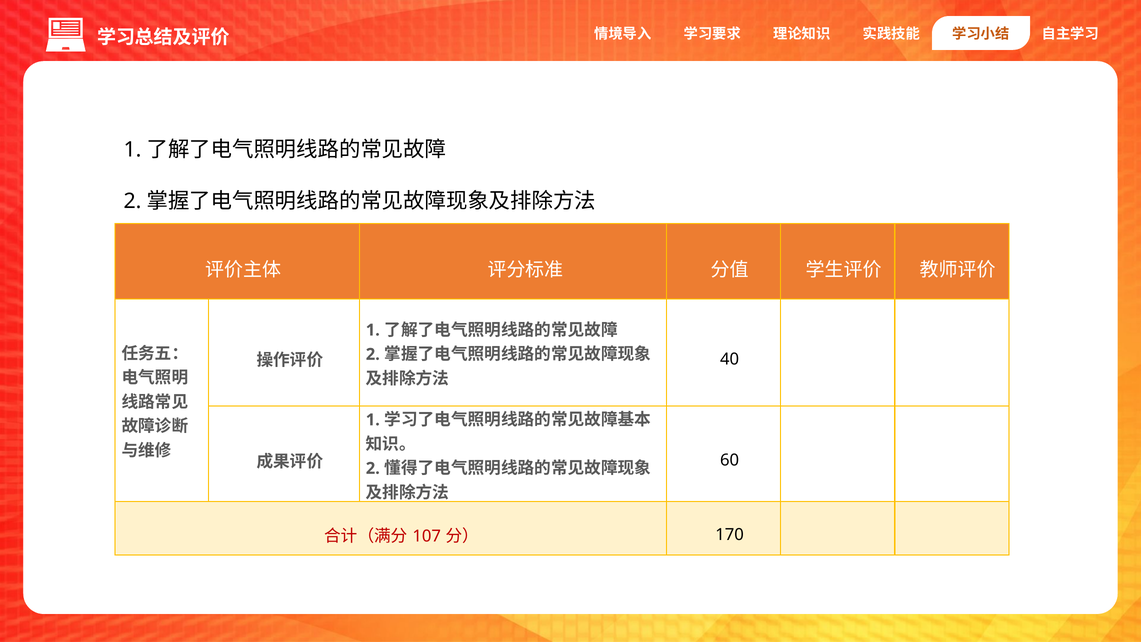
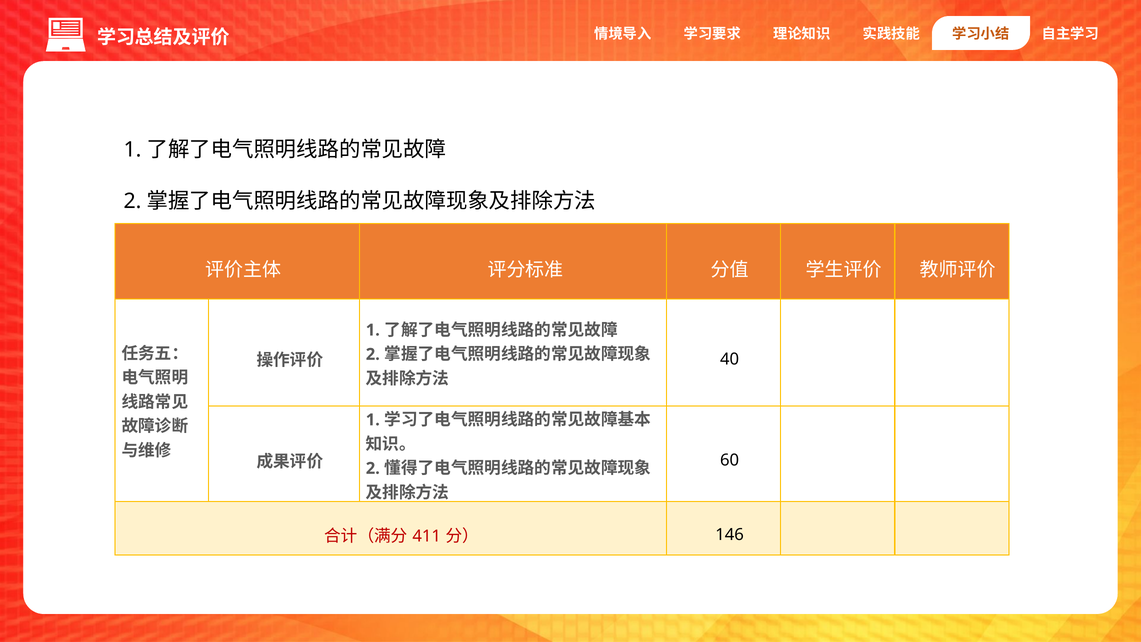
107: 107 -> 411
170: 170 -> 146
